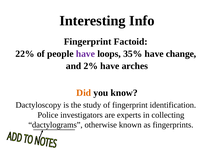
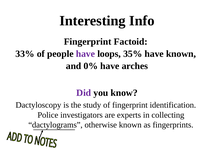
22%: 22% -> 33%
have change: change -> known
2%: 2% -> 0%
Did colour: orange -> purple
